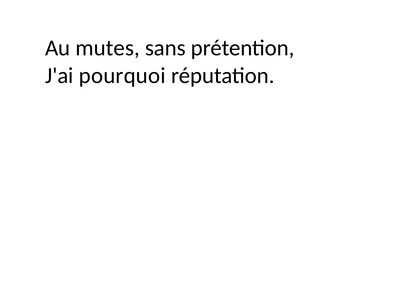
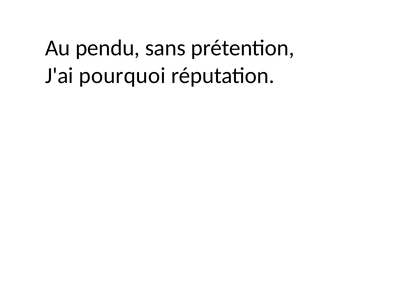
mutes: mutes -> pendu
